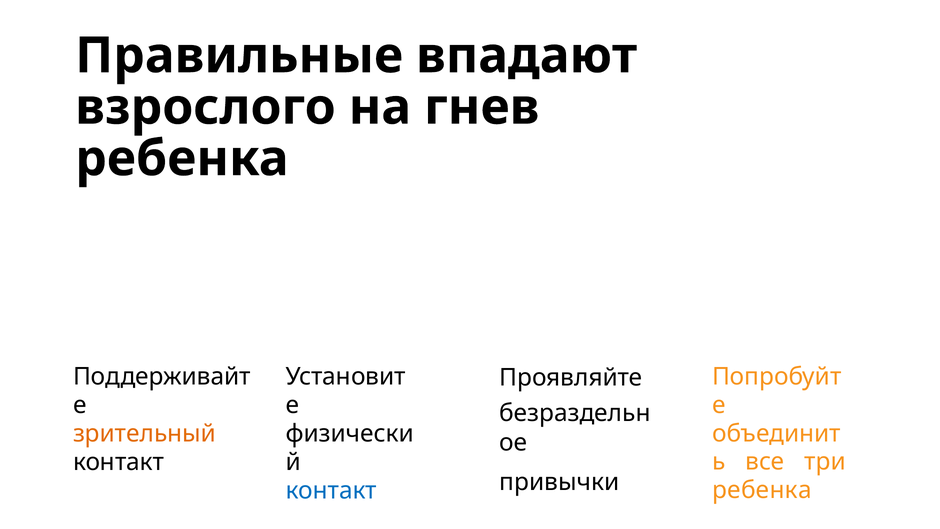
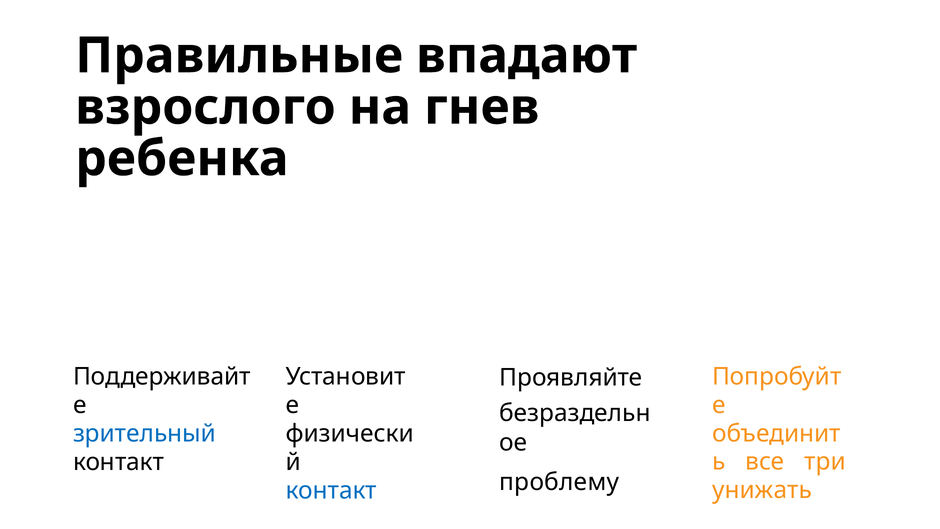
зрительный colour: orange -> blue
привычки: привычки -> проблему
ребенка at (762, 490): ребенка -> унижать
